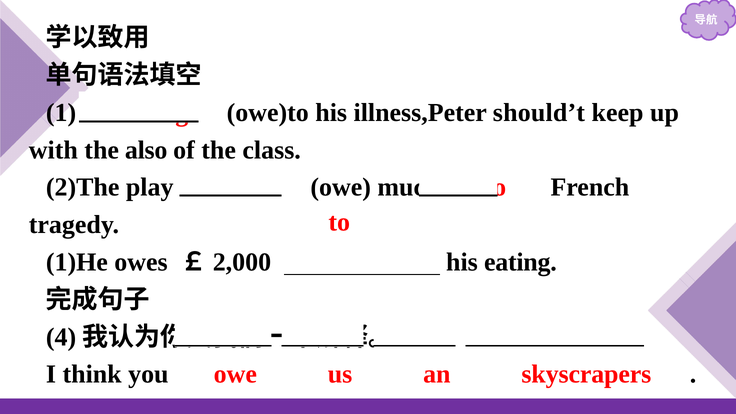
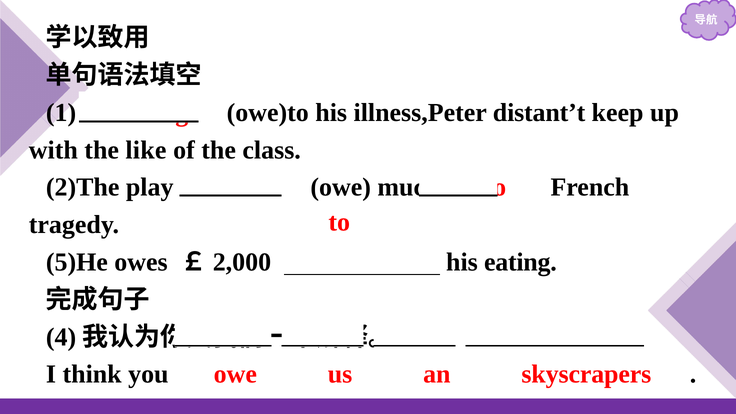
should’t: should’t -> distant’t
also: also -> like
1)He: 1)He -> 5)He
